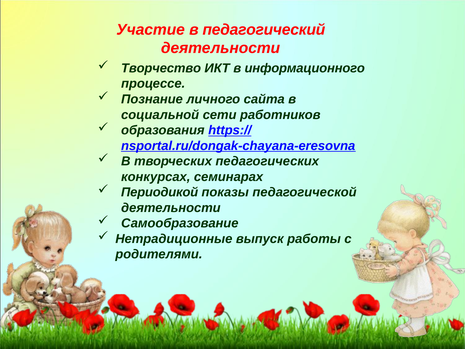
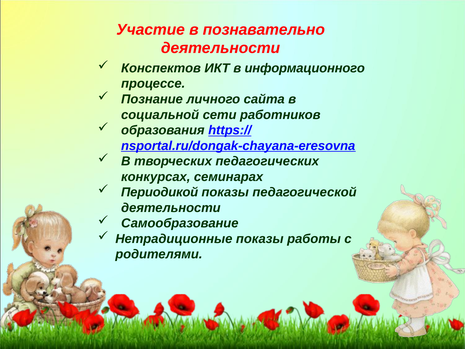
педагогический: педагогический -> познавательно
Творчество: Творчество -> Конспектов
Нетрадиционные выпуск: выпуск -> показы
